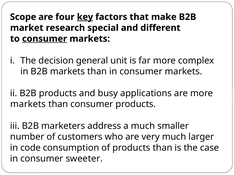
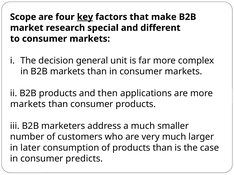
consumer at (45, 39) underline: present -> none
busy: busy -> then
code: code -> later
sweeter: sweeter -> predicts
